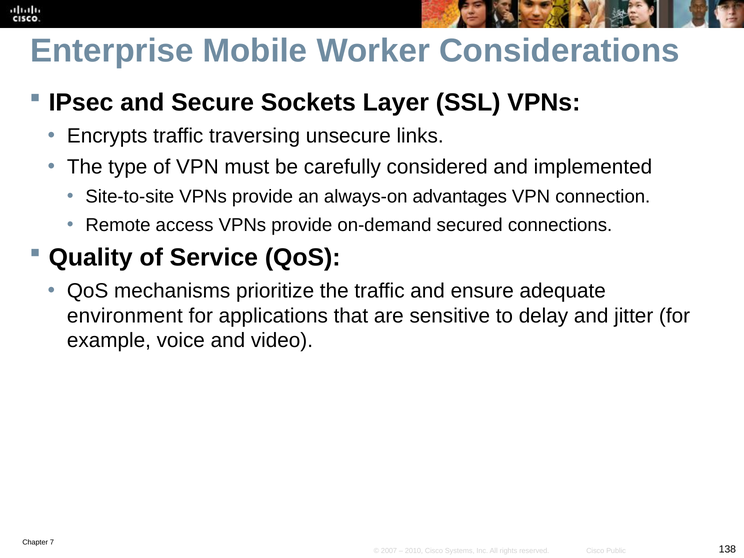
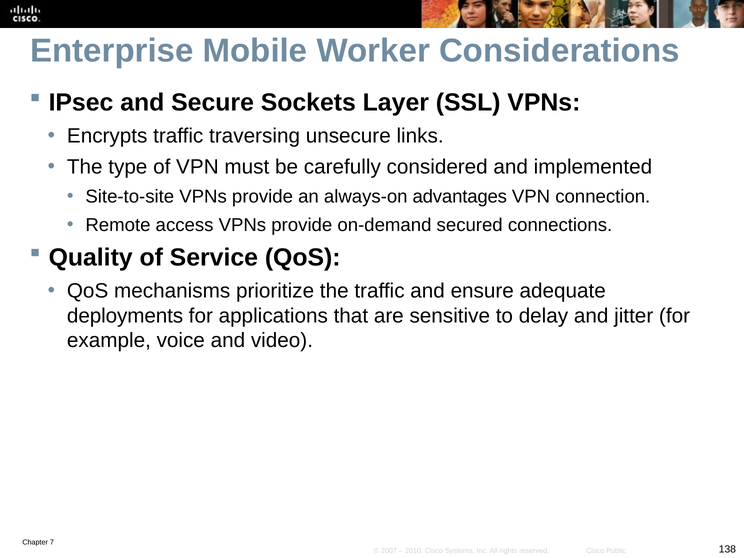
environment: environment -> deployments
